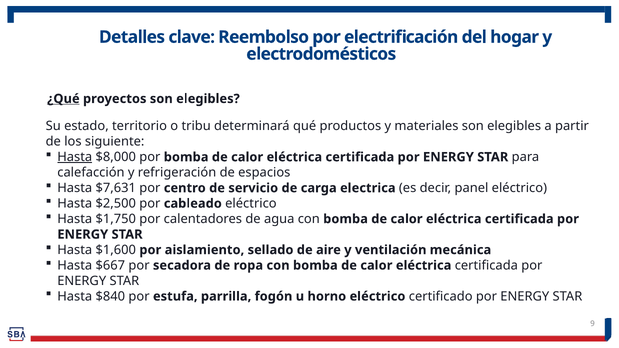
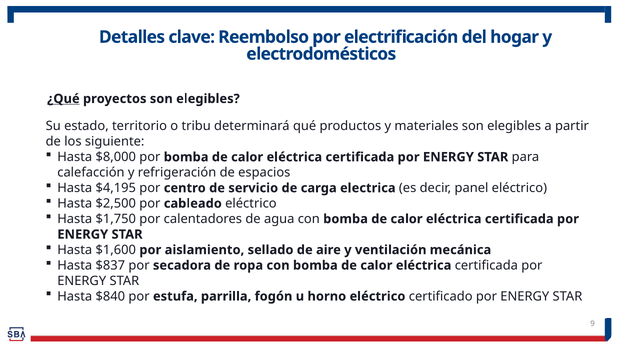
Hasta at (75, 157) underline: present -> none
$7,631: $7,631 -> $4,195
$667: $667 -> $837
